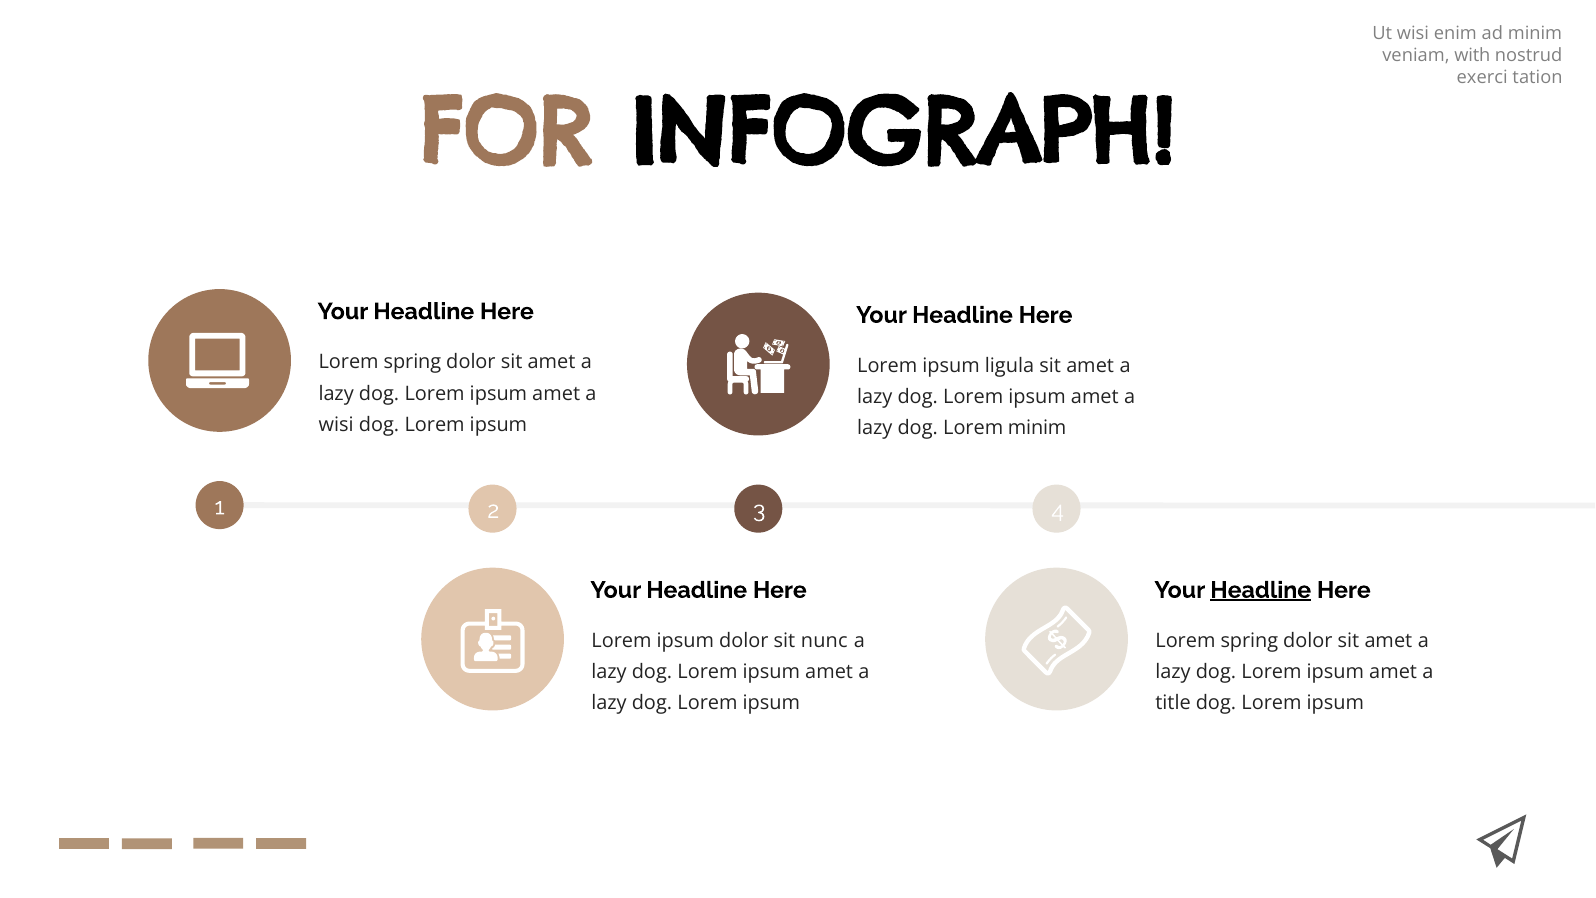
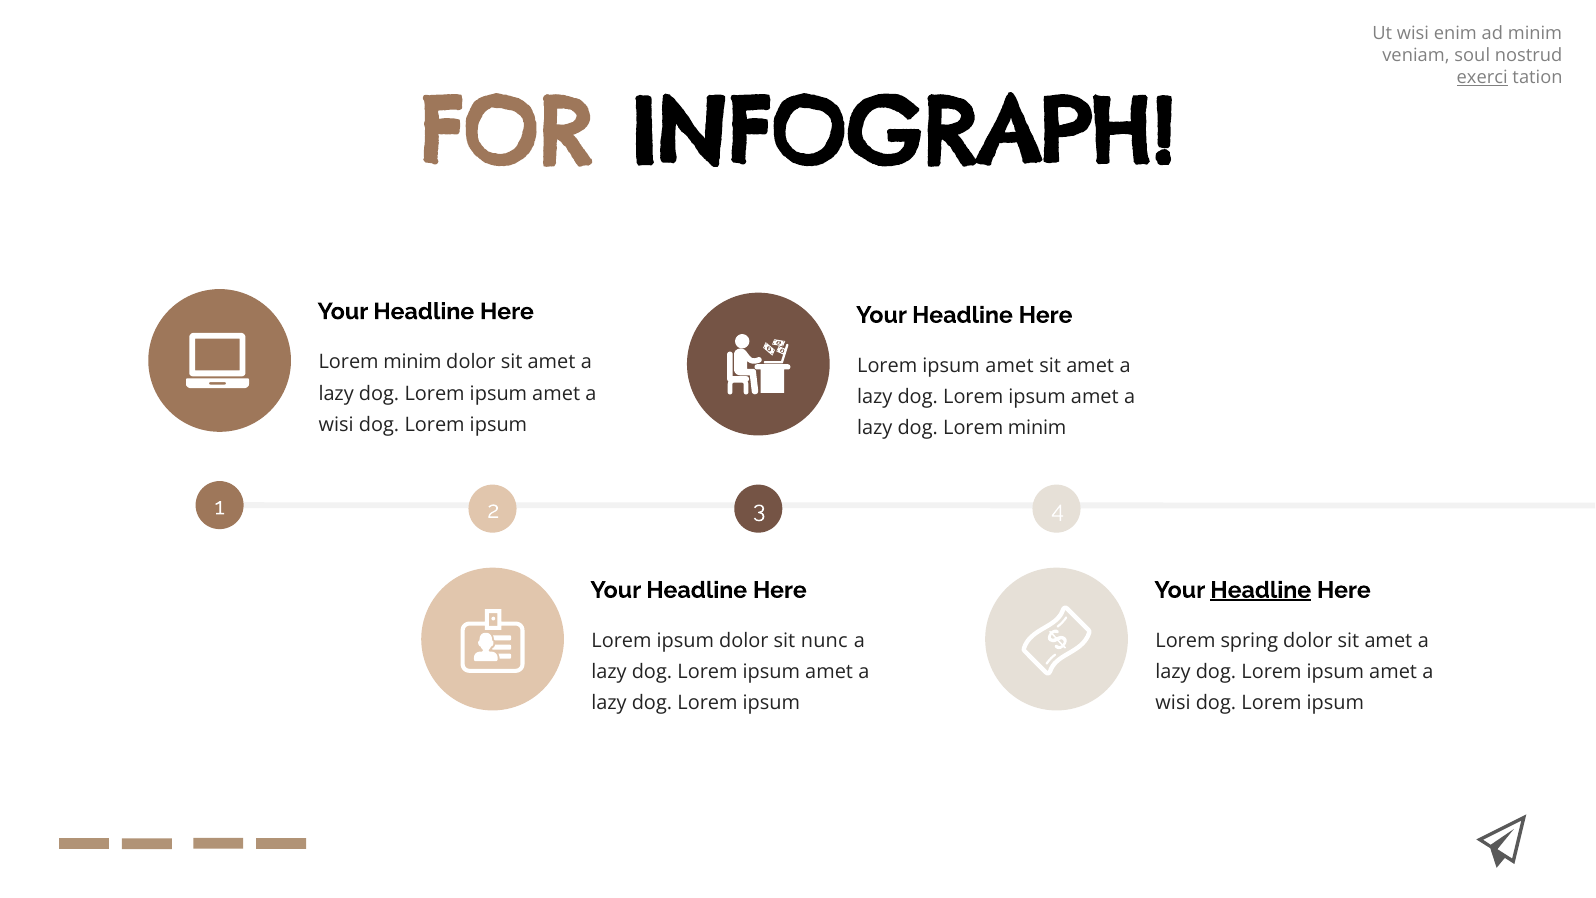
with: with -> soul
exerci underline: none -> present
spring at (412, 362): spring -> minim
ligula at (1010, 366): ligula -> amet
title at (1173, 703): title -> wisi
